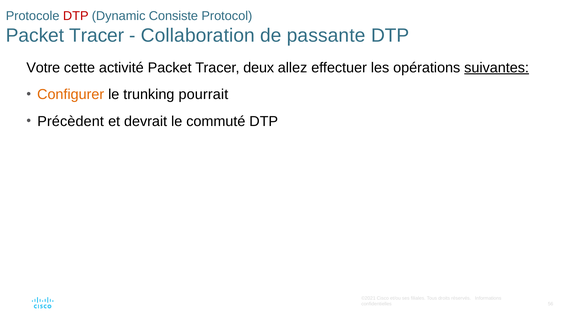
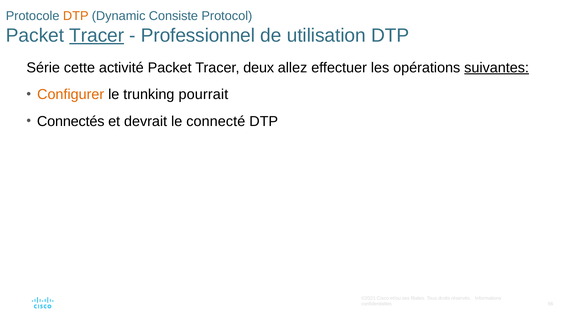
DTP at (76, 16) colour: red -> orange
Tracer at (97, 35) underline: none -> present
Collaboration: Collaboration -> Professionnel
passante: passante -> utilisation
Votre: Votre -> Série
Précèdent: Précèdent -> Connectés
commuté: commuté -> connecté
